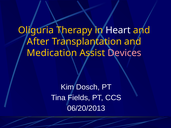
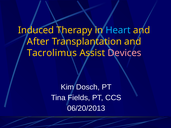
Oliguria: Oliguria -> Induced
Heart colour: white -> light blue
Medication: Medication -> Tacrolimus
